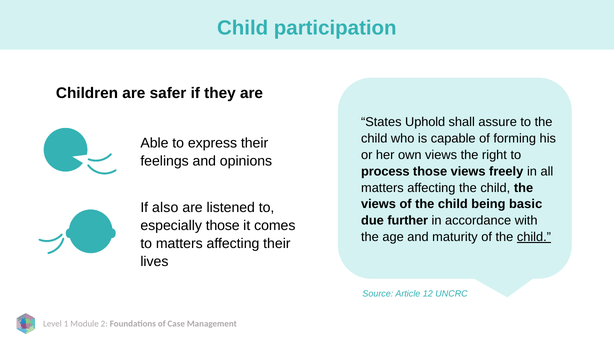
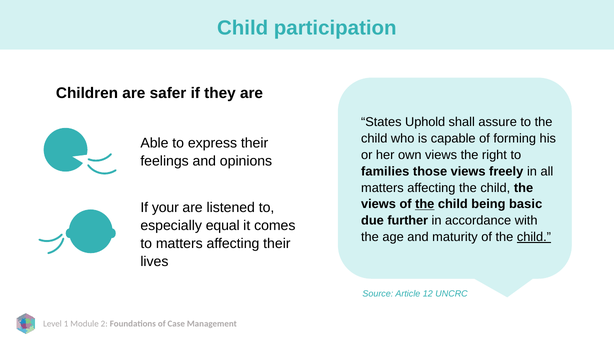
process: process -> families
the at (425, 204) underline: none -> present
also: also -> your
especially those: those -> equal
